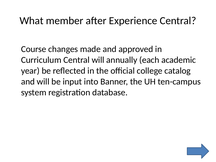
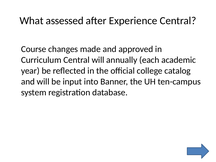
member: member -> assessed
